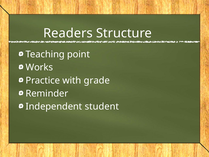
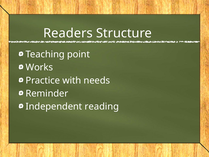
grade: grade -> needs
student: student -> reading
